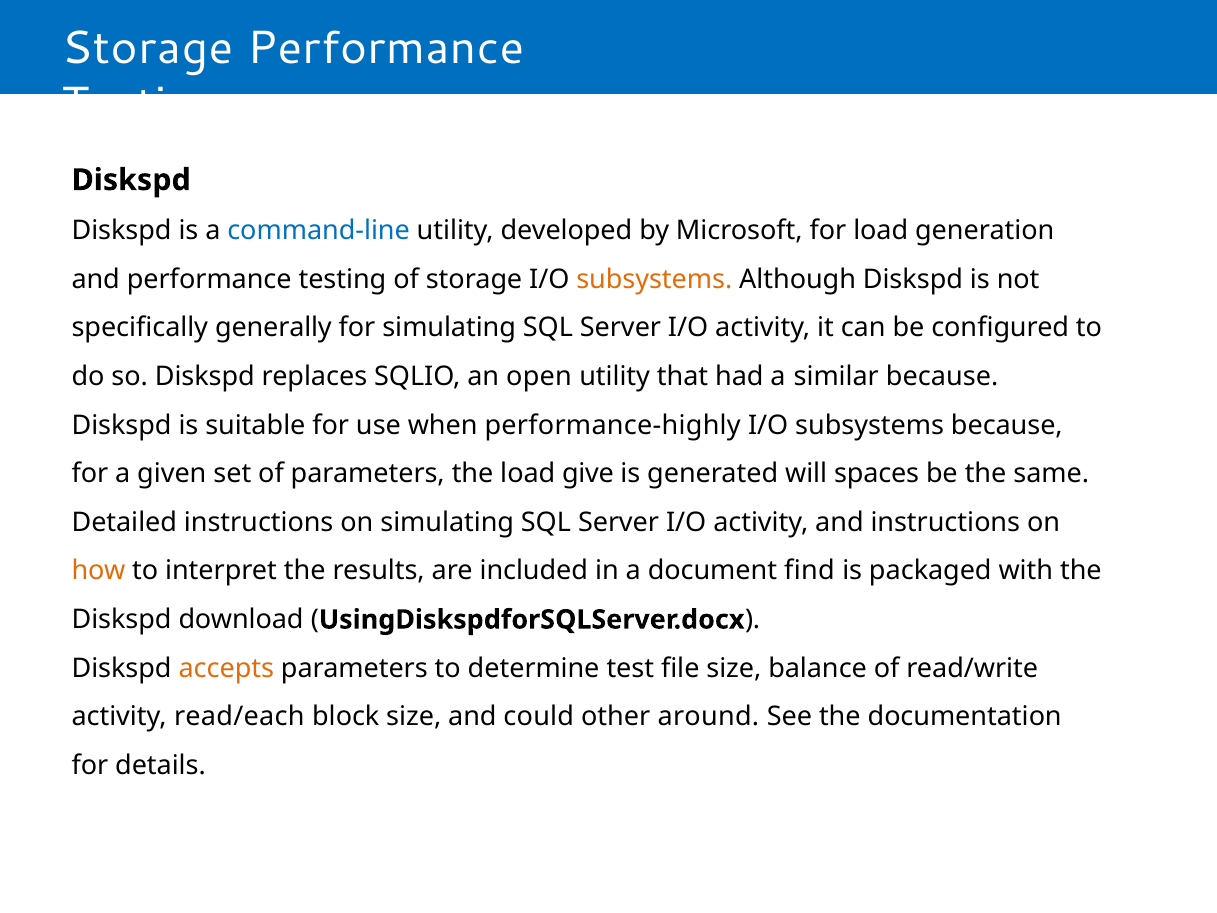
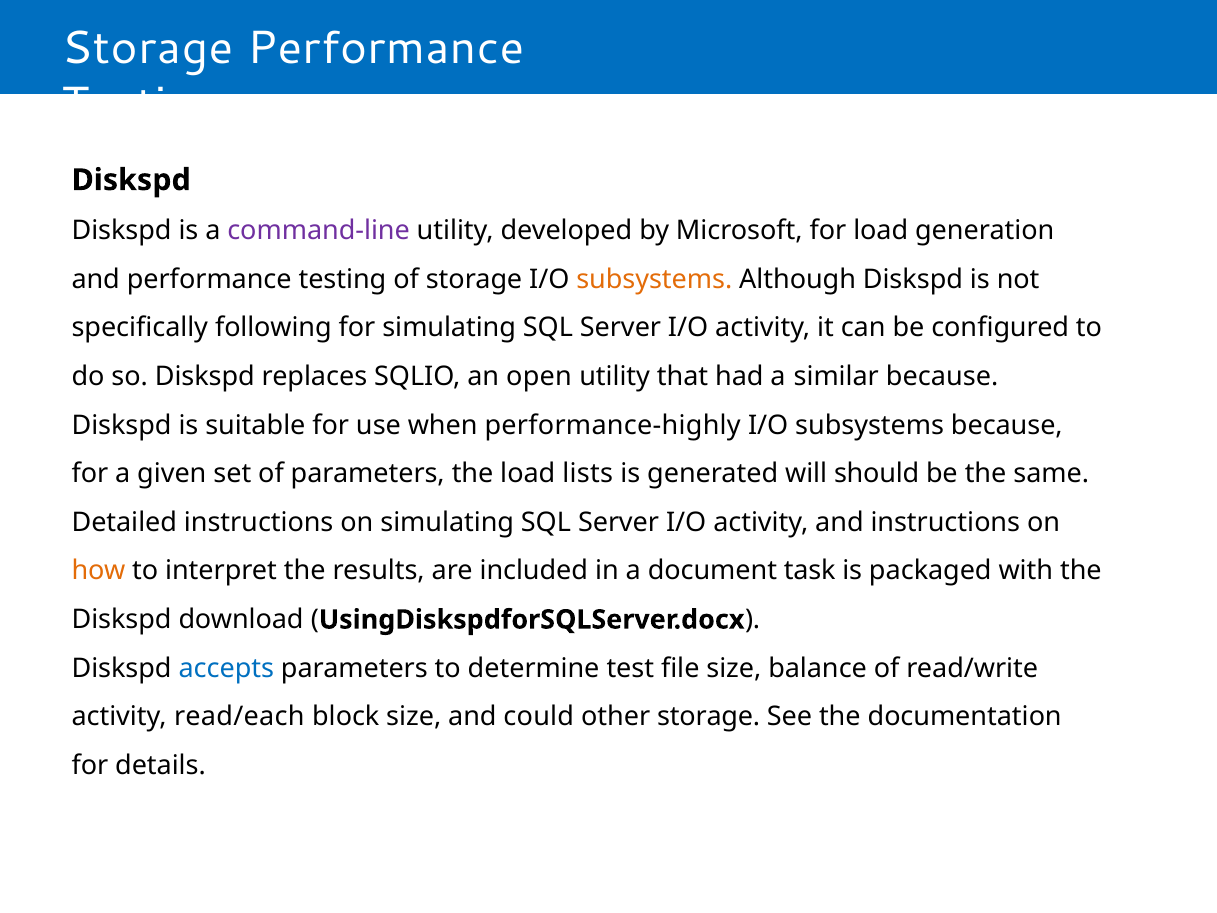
command-line colour: blue -> purple
generally: generally -> following
give: give -> lists
spaces: spaces -> should
find: find -> task
accepts colour: orange -> blue
other around: around -> storage
